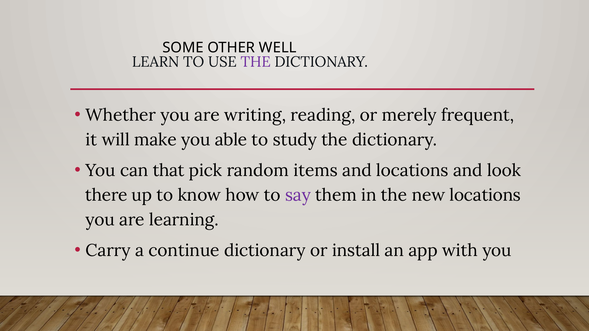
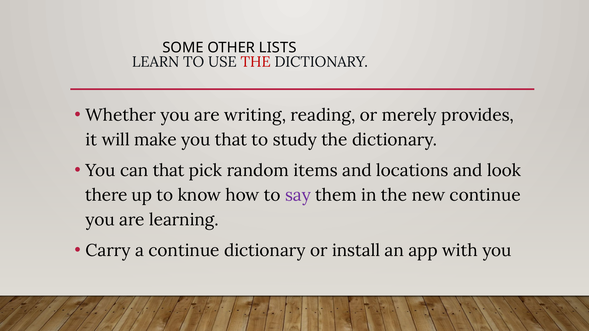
WELL: WELL -> LISTS
THE at (256, 62) colour: purple -> red
frequent: frequent -> provides
you able: able -> that
new locations: locations -> continue
